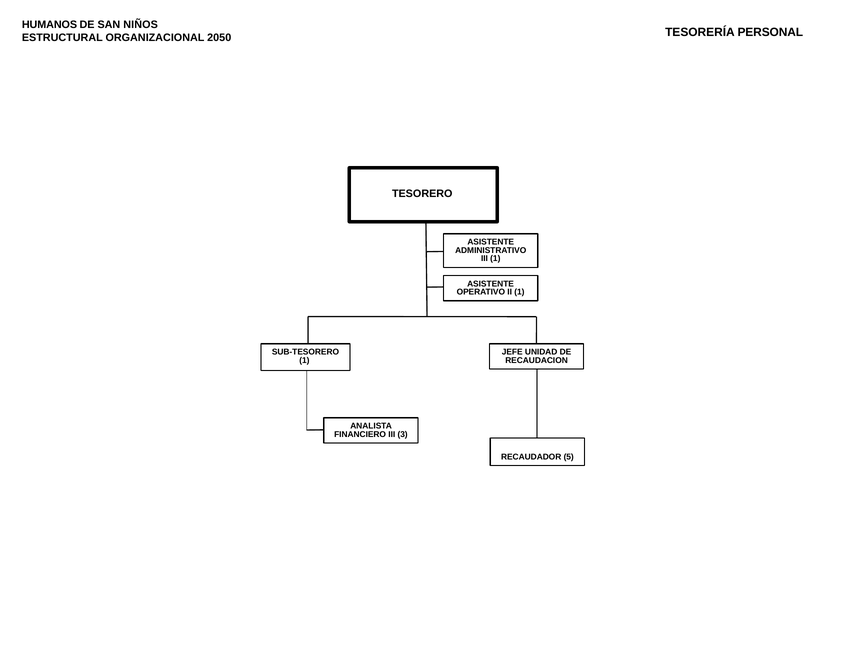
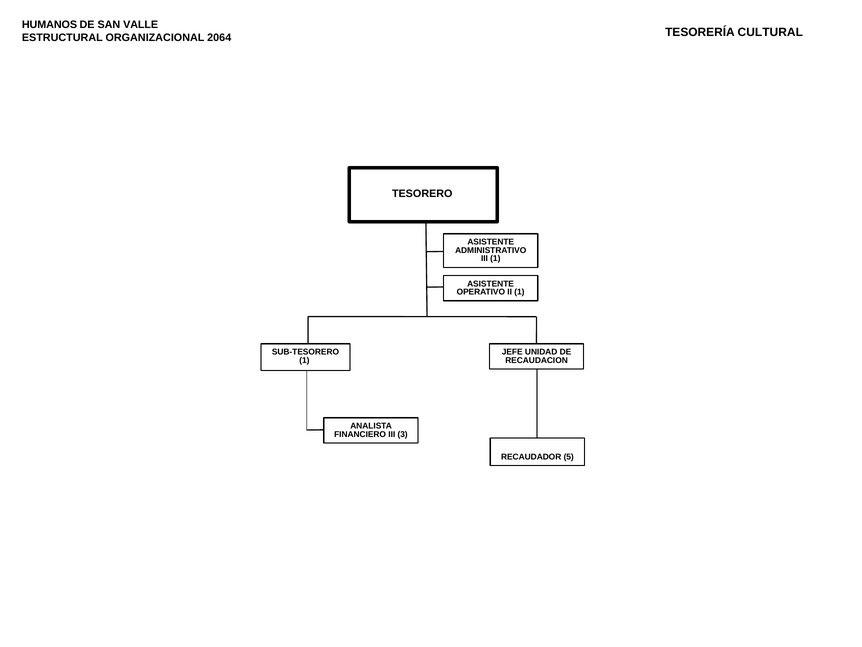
NIÑOS: NIÑOS -> VALLE
2050: 2050 -> 2064
PERSONAL: PERSONAL -> CULTURAL
